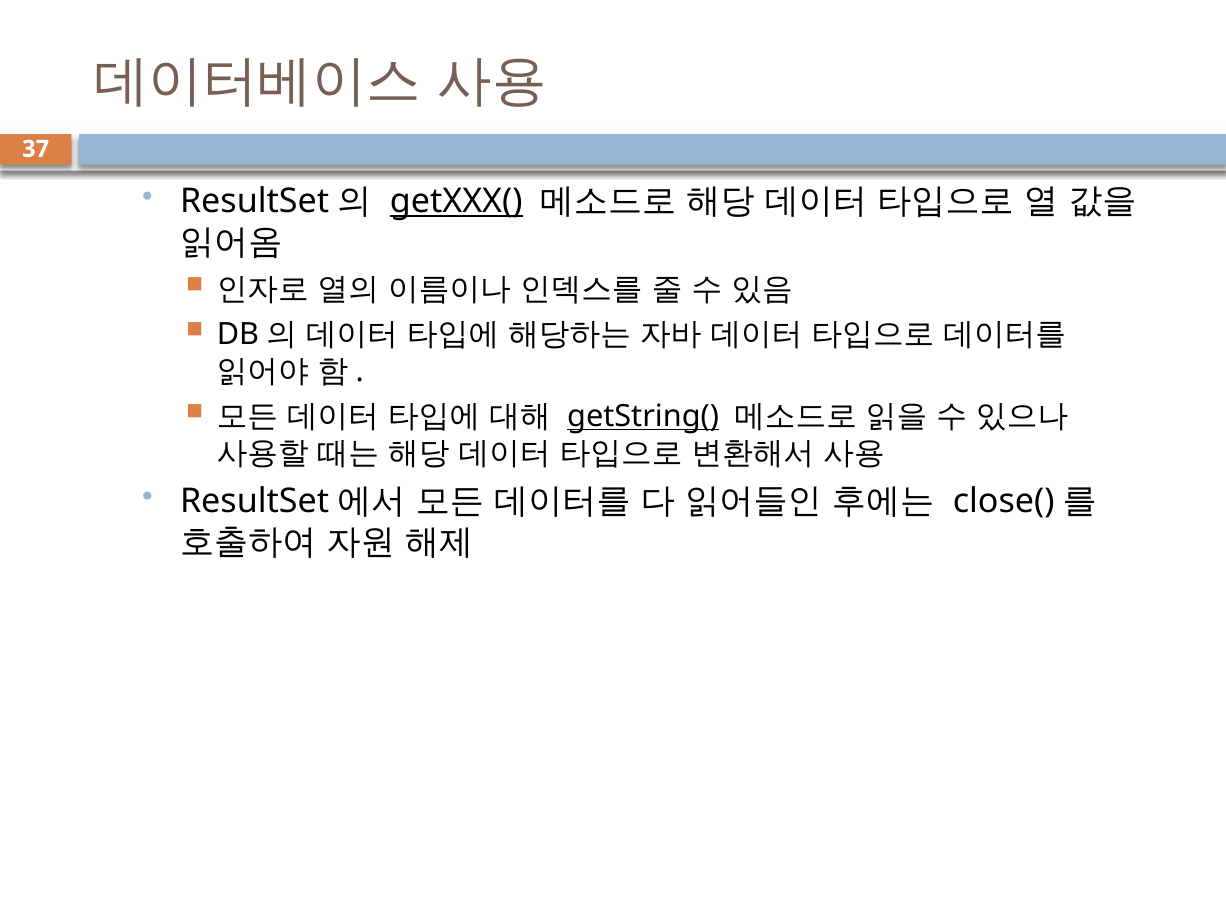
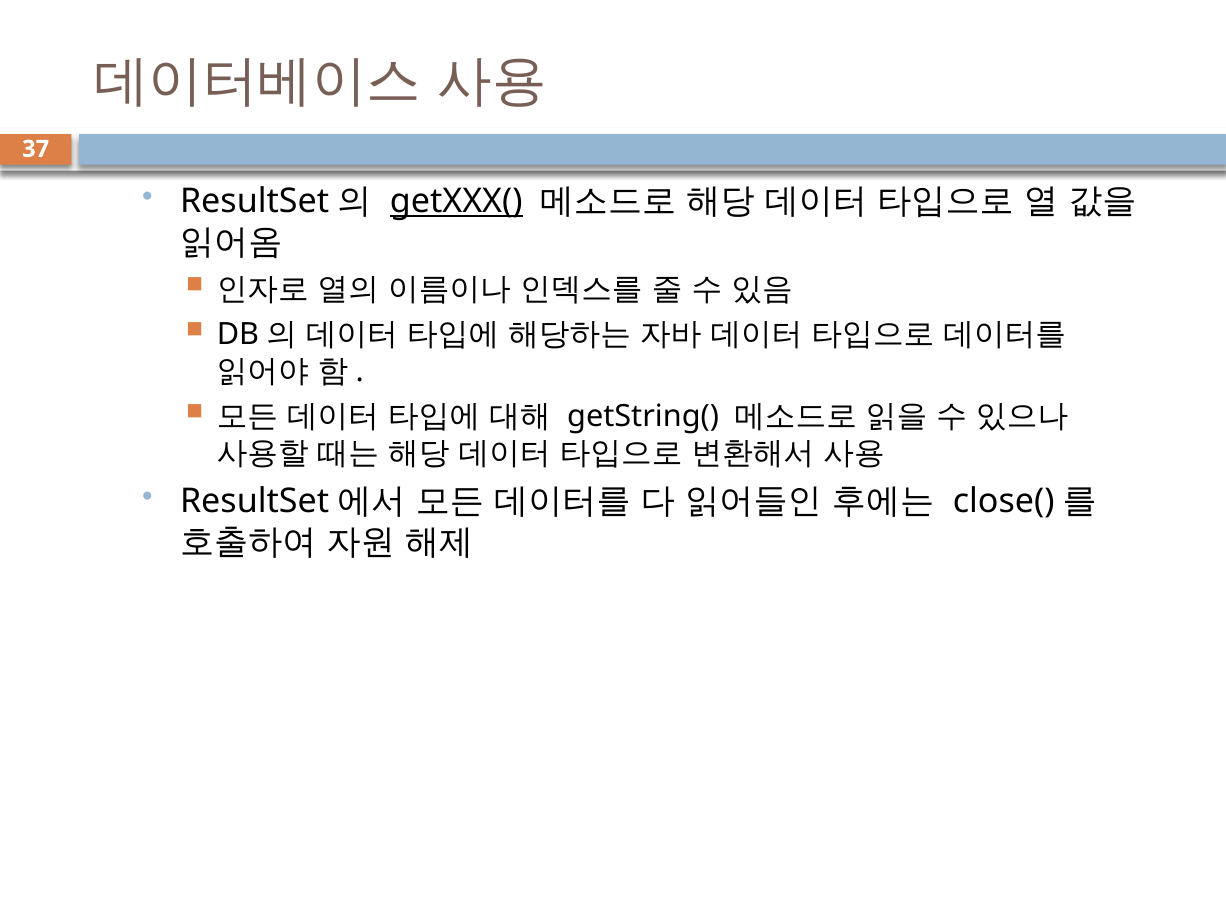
getString( underline: present -> none
